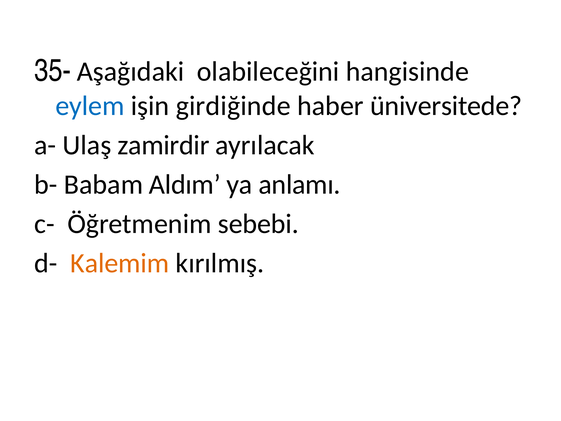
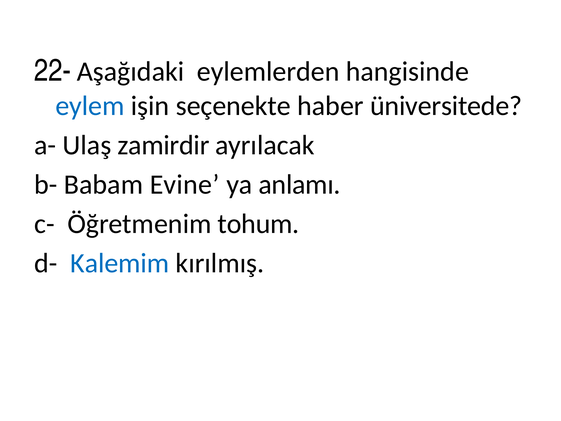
35-: 35- -> 22-
olabileceğini: olabileceğini -> eylemlerden
girdiğinde: girdiğinde -> seçenekte
Aldım: Aldım -> Evine
sebebi: sebebi -> tohum
Kalemim colour: orange -> blue
